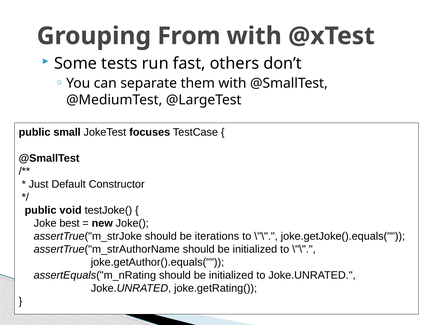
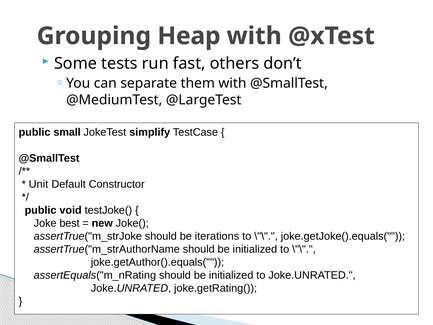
From: From -> Heap
focuses: focuses -> simplify
Just: Just -> Unit
